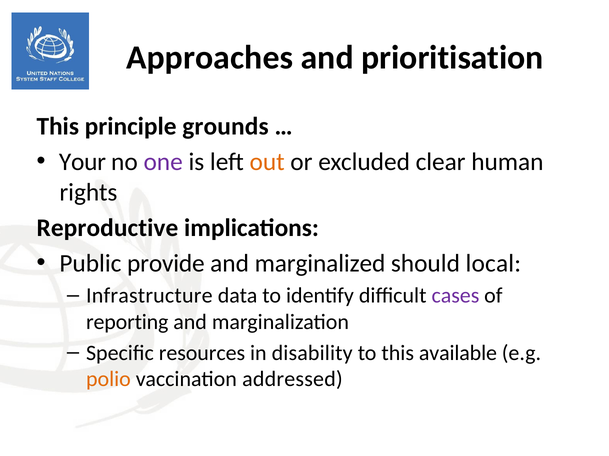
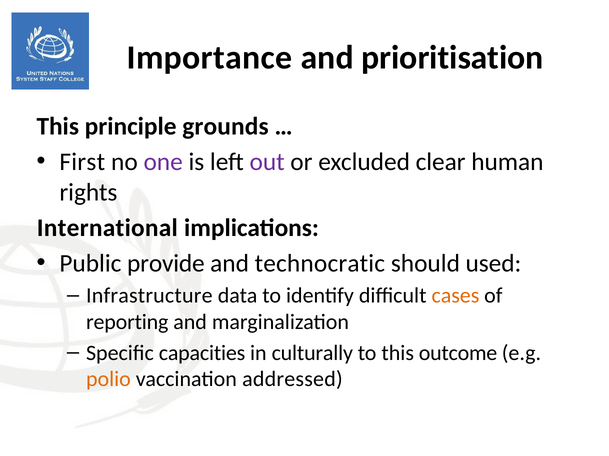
Approaches: Approaches -> Importance
Your: Your -> First
out colour: orange -> purple
Reproductive: Reproductive -> International
marginalized: marginalized -> technocratic
local: local -> used
cases colour: purple -> orange
resources: resources -> capacities
disability: disability -> culturally
available: available -> outcome
